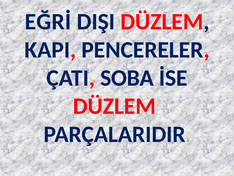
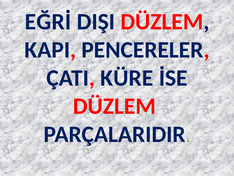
SOBA: SOBA -> KÜRE
